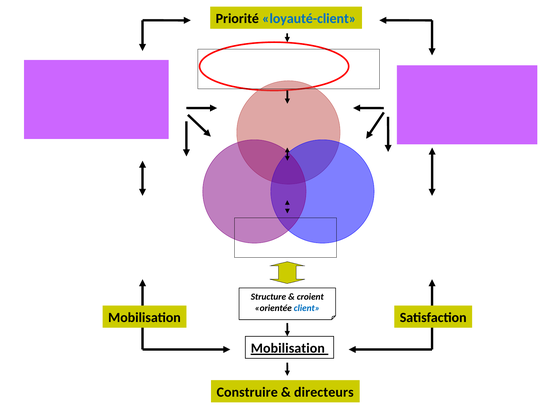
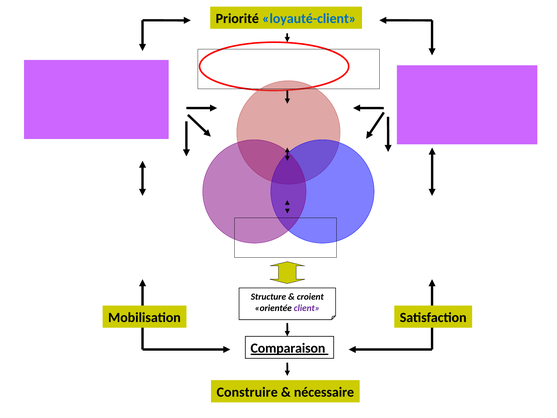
client colour: blue -> purple
Mobilisation at (288, 348): Mobilisation -> Comparaison
directeurs: directeurs -> nécessaire
